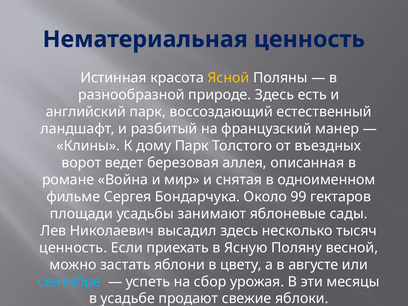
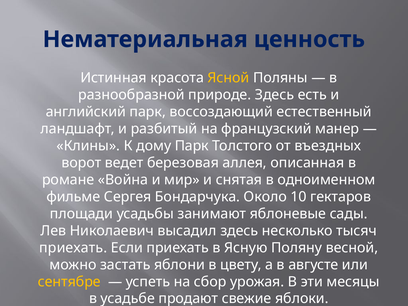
99: 99 -> 10
ценность at (73, 248): ценность -> приехать
сентябре colour: light blue -> yellow
